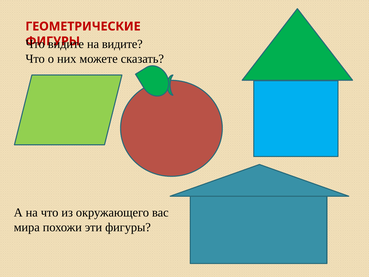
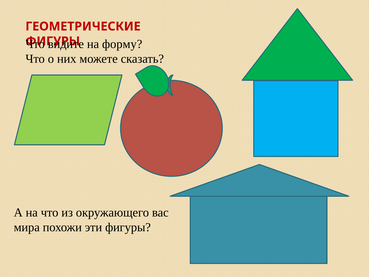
на видите: видите -> форму
